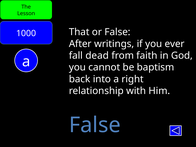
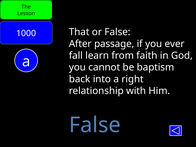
writings: writings -> passage
dead: dead -> learn
